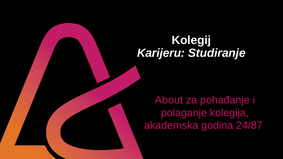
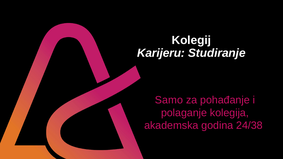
About: About -> Samo
24/87: 24/87 -> 24/38
